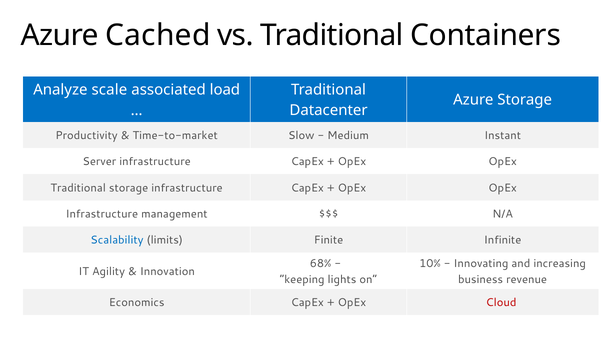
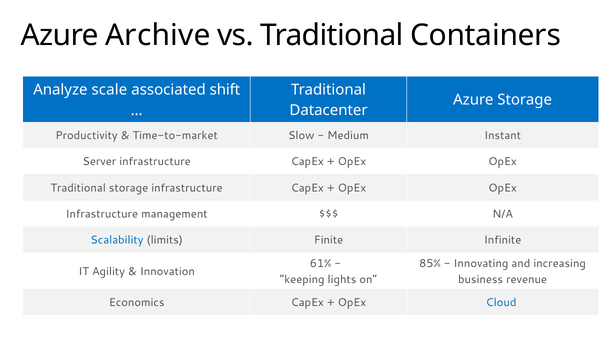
Cached: Cached -> Archive
load: load -> shift
68%: 68% -> 61%
10%: 10% -> 85%
Cloud colour: red -> blue
